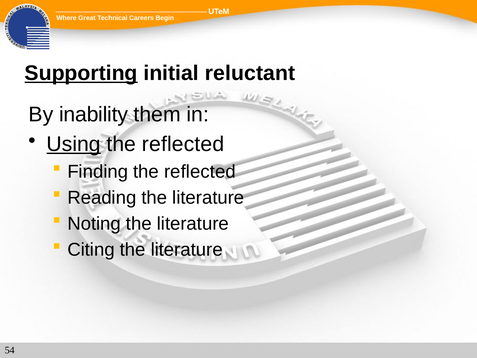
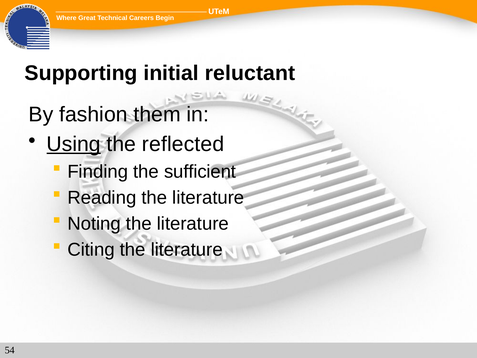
Supporting underline: present -> none
inability: inability -> fashion
Finding the reflected: reflected -> sufficient
